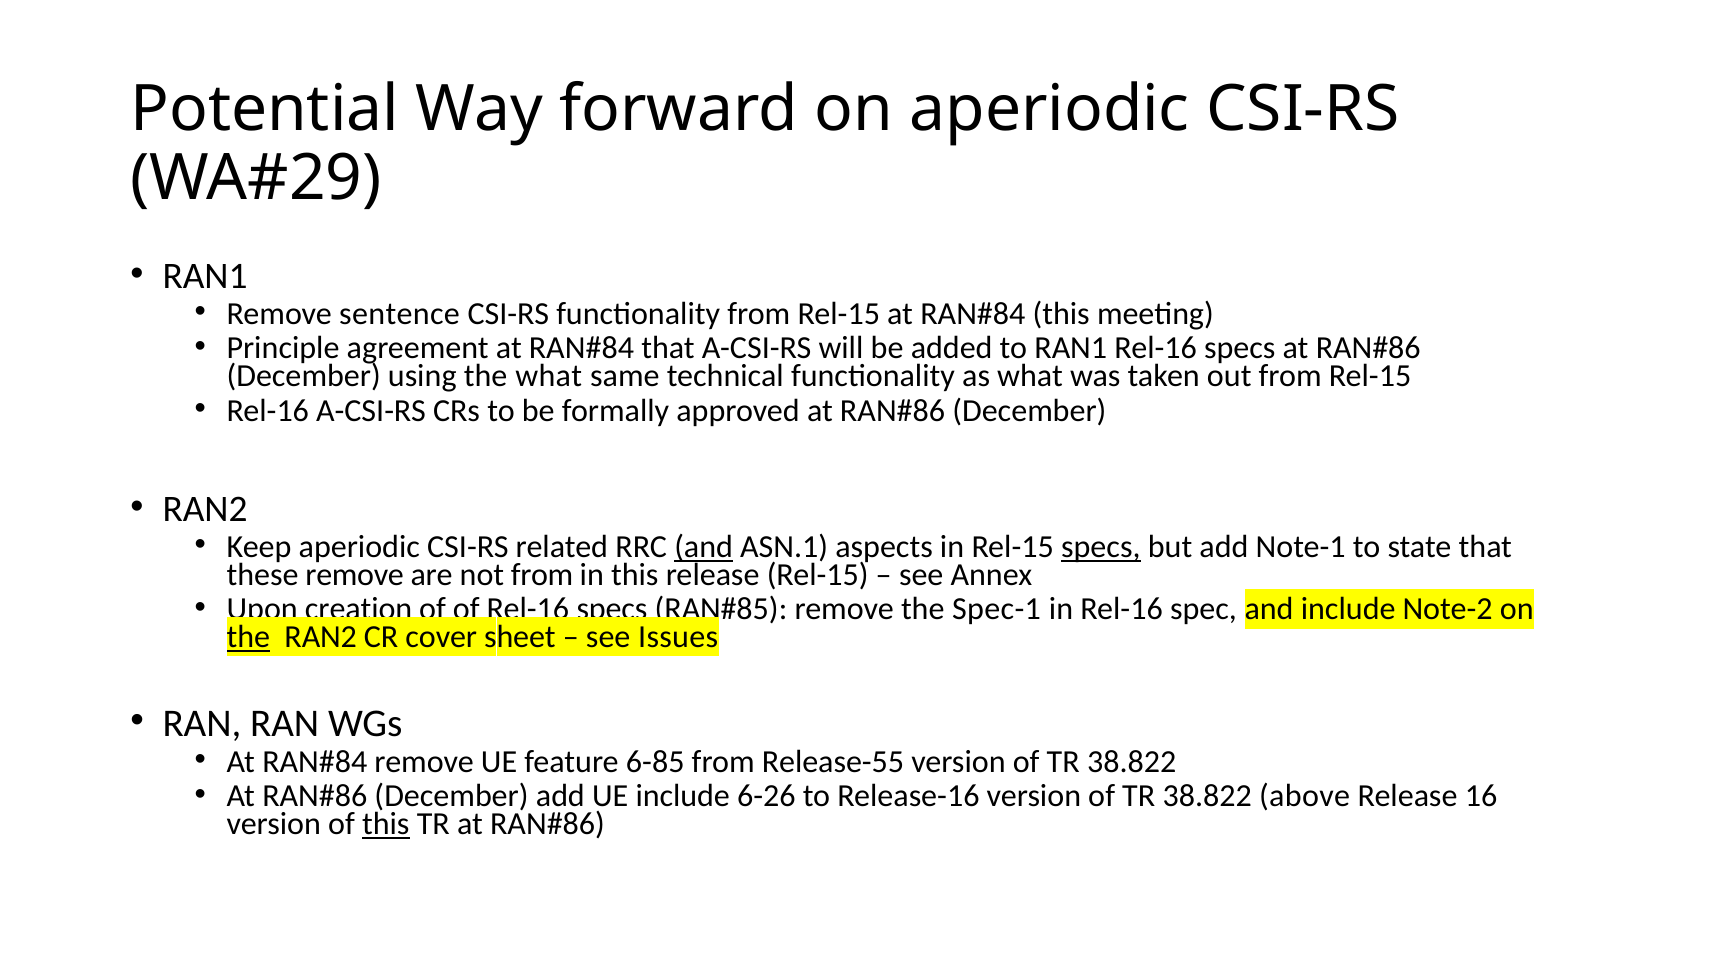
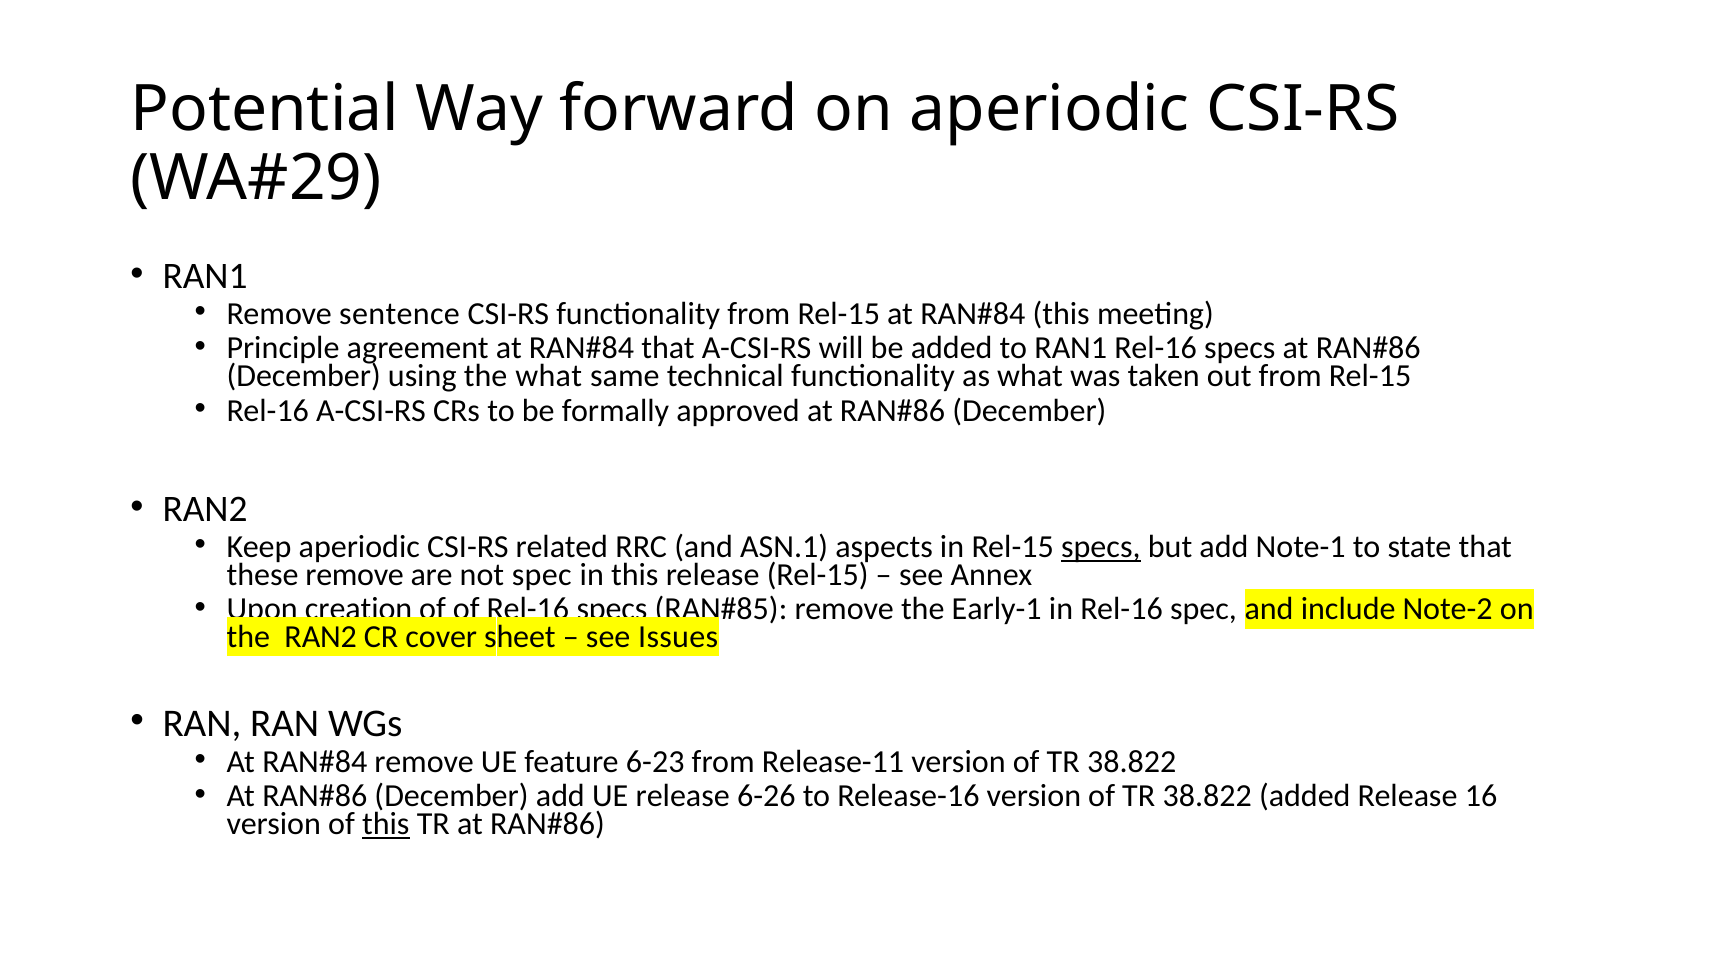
and at (704, 547) underline: present -> none
not from: from -> spec
Spec-1: Spec-1 -> Early-1
the at (248, 637) underline: present -> none
6-85: 6-85 -> 6-23
Release-55: Release-55 -> Release-11
UE include: include -> release
38.822 above: above -> added
